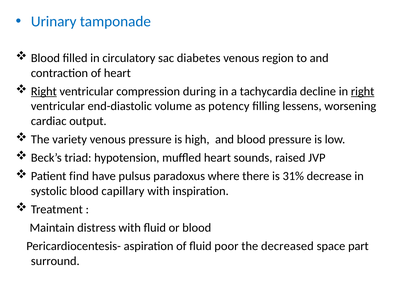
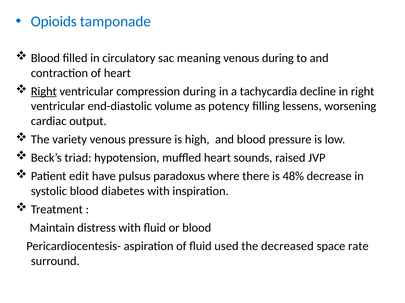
Urinary: Urinary -> Opioids
diabetes: diabetes -> meaning
venous region: region -> during
right at (363, 92) underline: present -> none
find: find -> edit
31%: 31% -> 48%
capillary: capillary -> diabetes
poor: poor -> used
part: part -> rate
